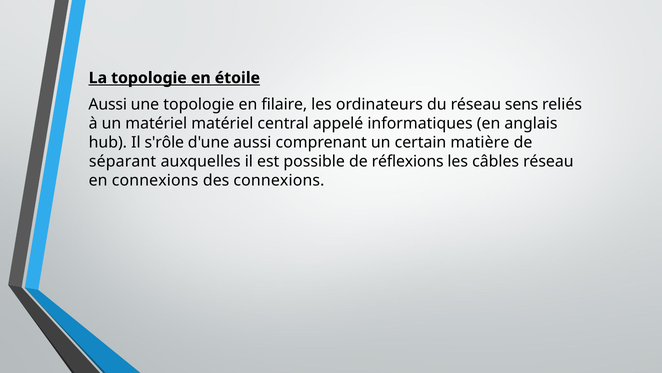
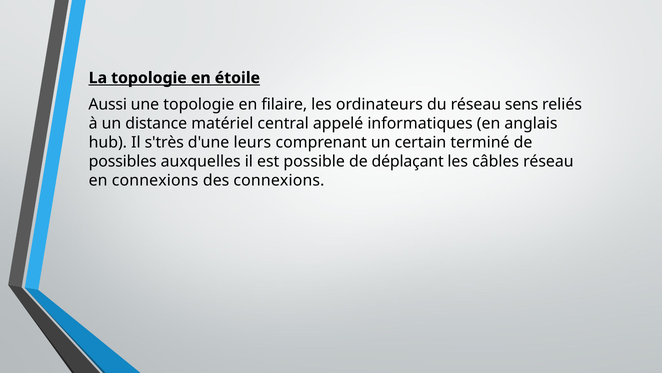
un matériel: matériel -> distance
s'rôle: s'rôle -> s'très
d'une aussi: aussi -> leurs
matière: matière -> terminé
séparant: séparant -> possibles
réflexions: réflexions -> déplaçant
